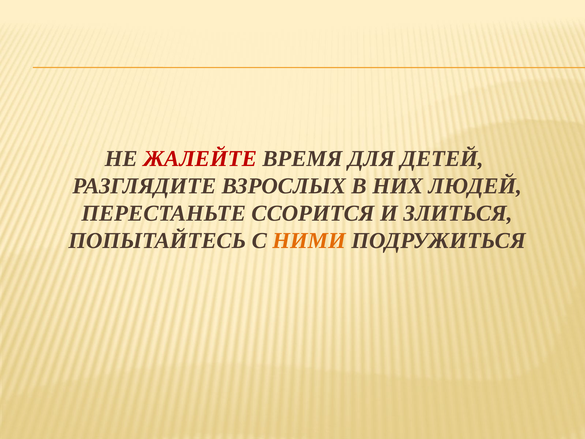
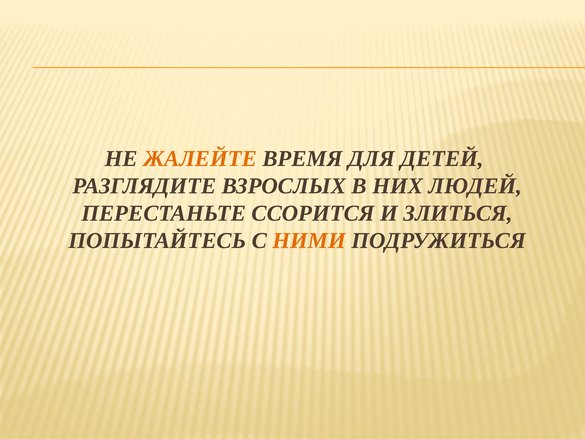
ЖАЛЕЙТЕ colour: red -> orange
